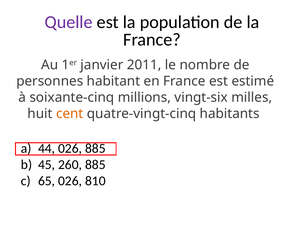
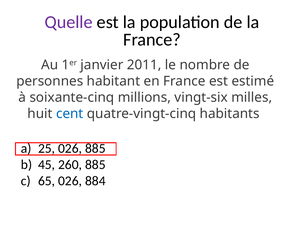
cent colour: orange -> blue
44: 44 -> 25
810: 810 -> 884
